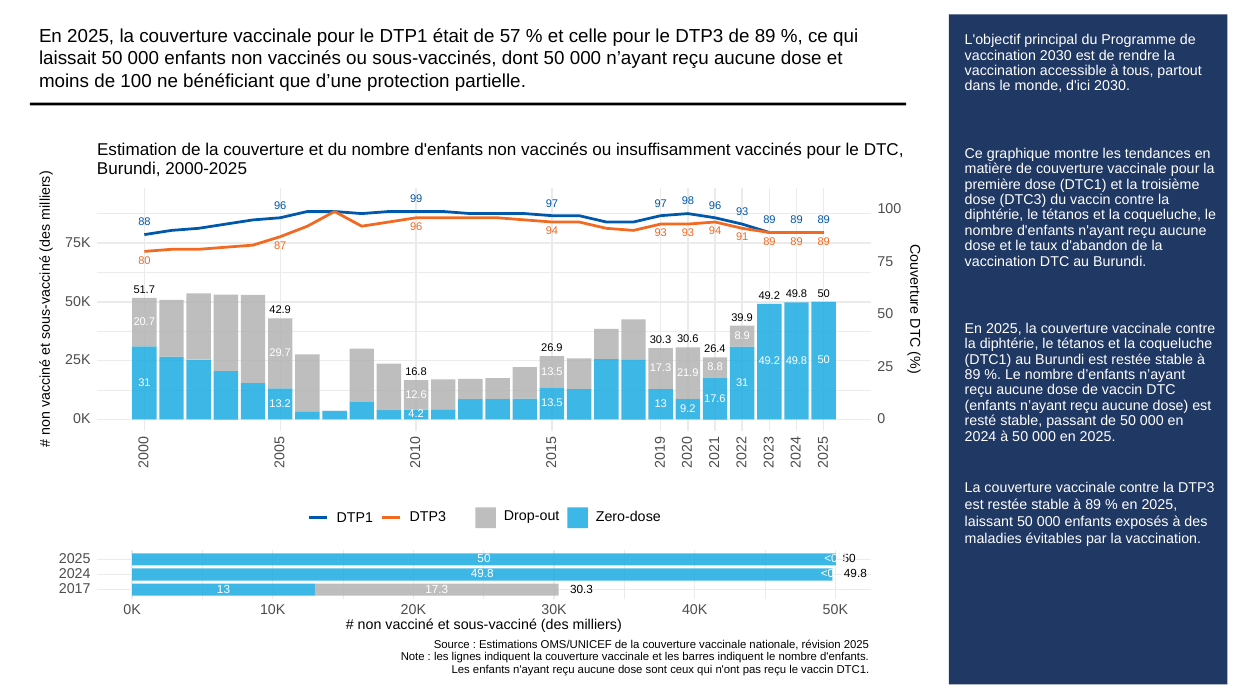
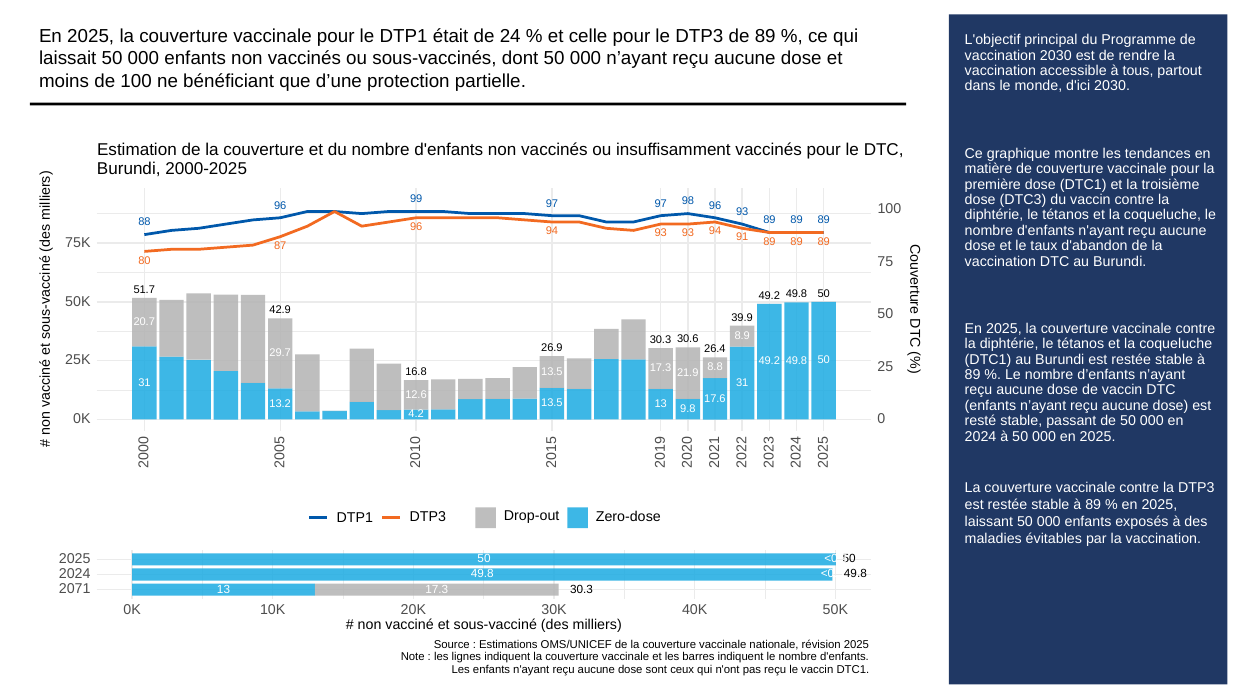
57: 57 -> 24
9.2: 9.2 -> 9.8
2017: 2017 -> 2071
